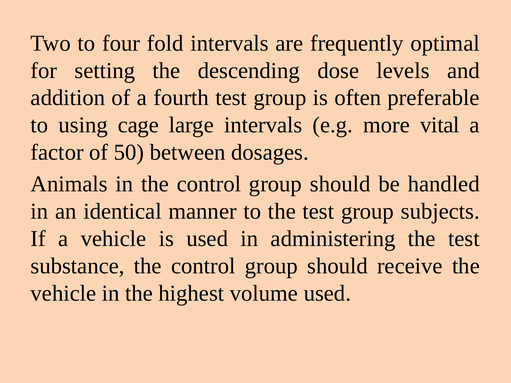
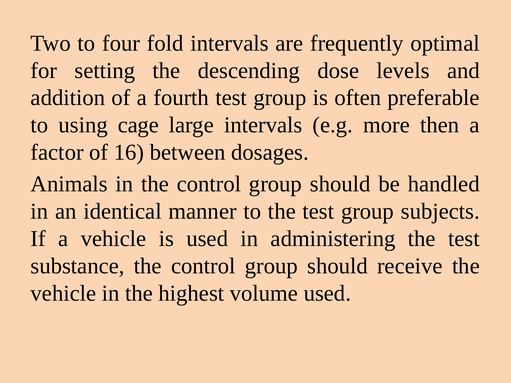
vital: vital -> then
50: 50 -> 16
